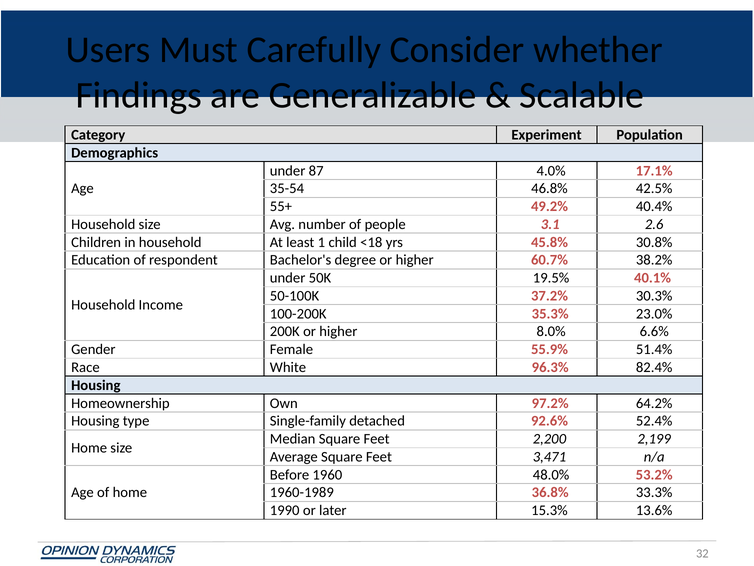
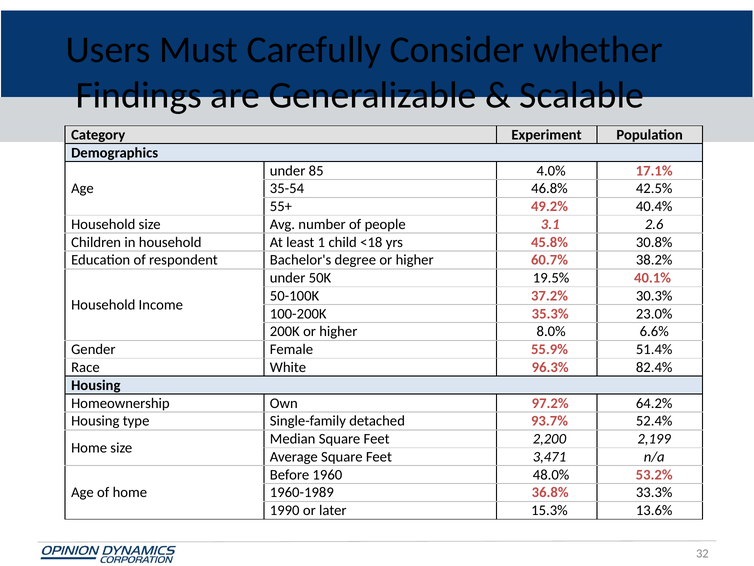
87: 87 -> 85
92.6%: 92.6% -> 93.7%
